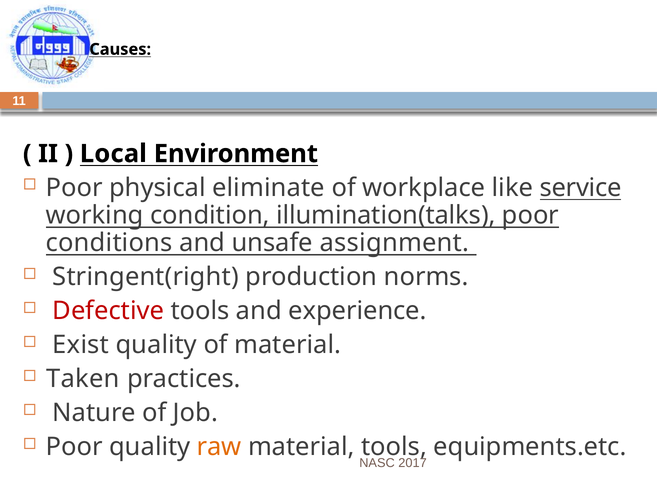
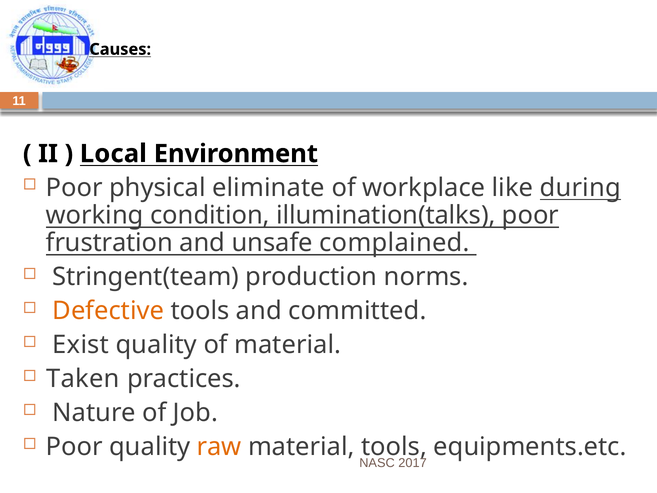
service: service -> during
conditions: conditions -> frustration
assignment: assignment -> complained
Stringent(right: Stringent(right -> Stringent(team
Defective colour: red -> orange
experience: experience -> committed
